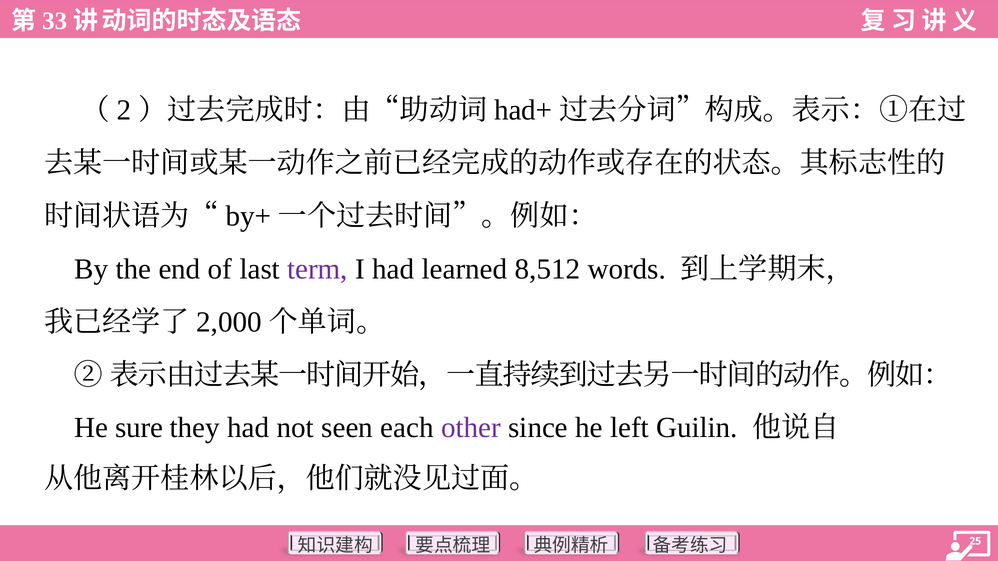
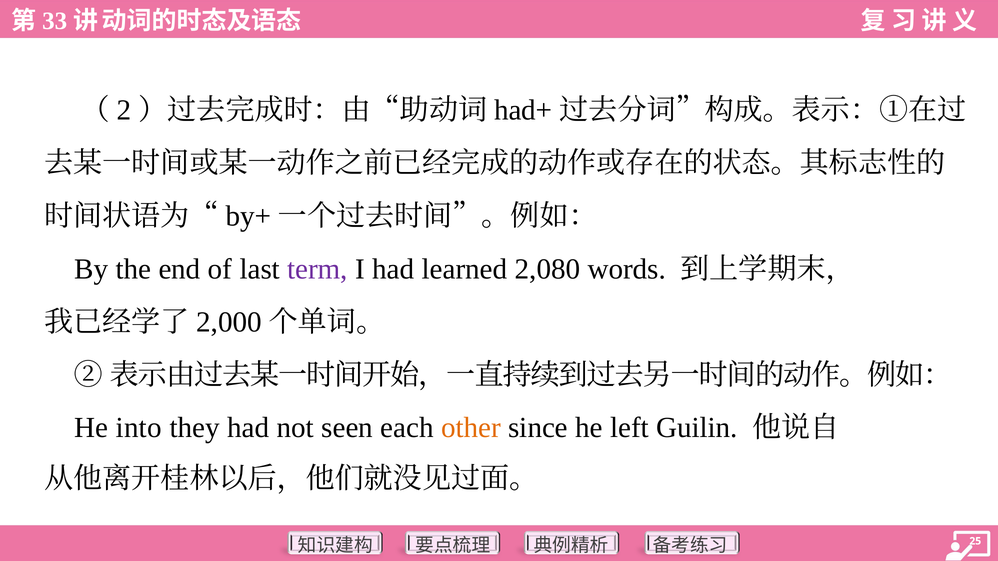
8,512: 8,512 -> 2,080
sure: sure -> into
other colour: purple -> orange
